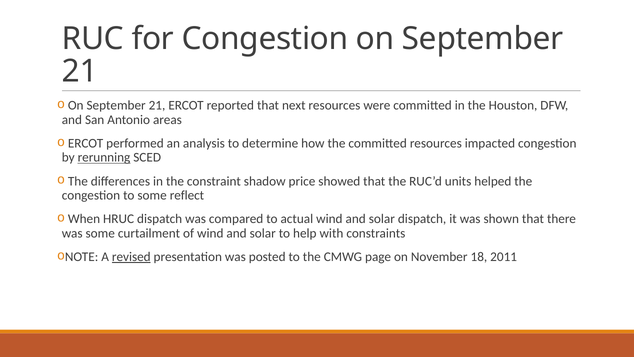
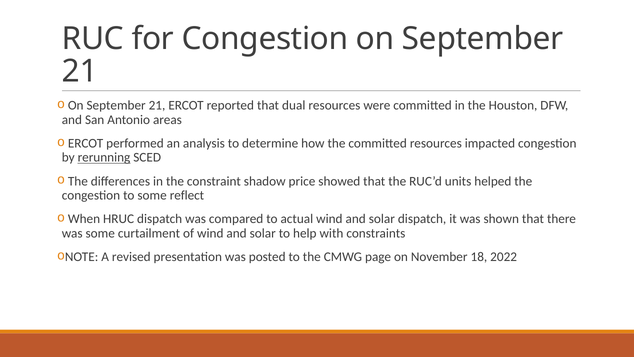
next: next -> dual
revised underline: present -> none
2011: 2011 -> 2022
